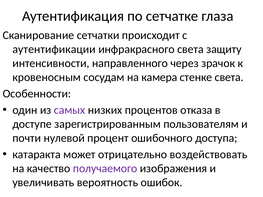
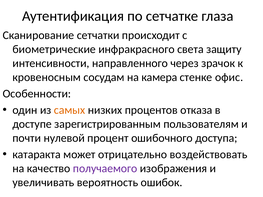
аутентификации: аутентификации -> биометрические
стенке света: света -> офис
самых colour: purple -> orange
